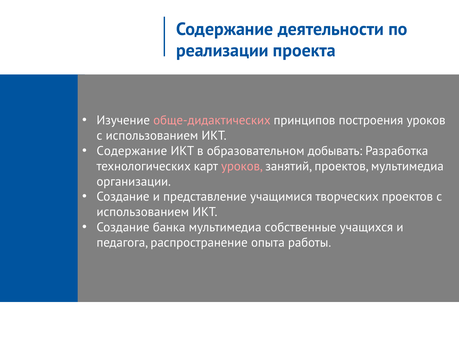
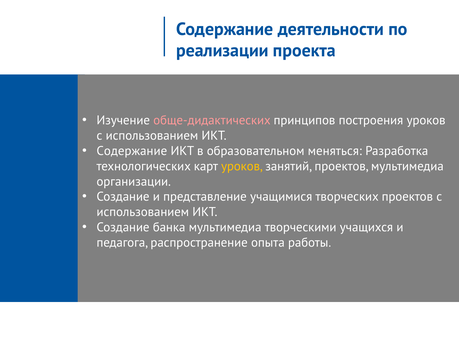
добывать: добывать -> меняться
уроков at (242, 166) colour: pink -> yellow
собственные: собственные -> творческими
